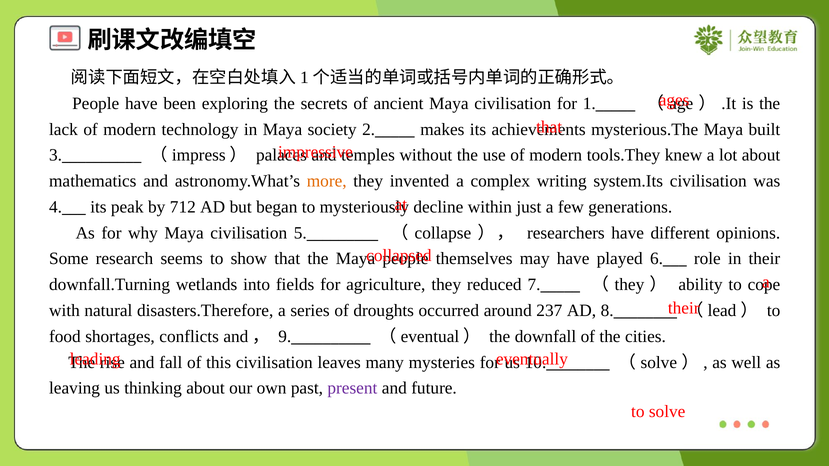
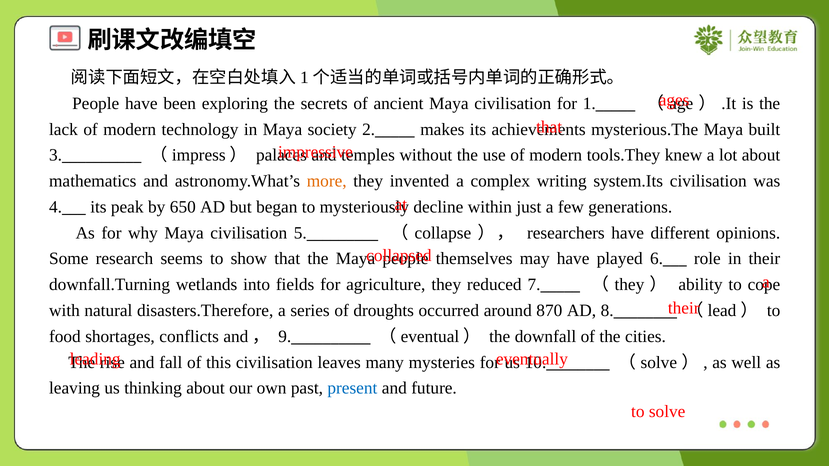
712: 712 -> 650
237: 237 -> 870
present colour: purple -> blue
